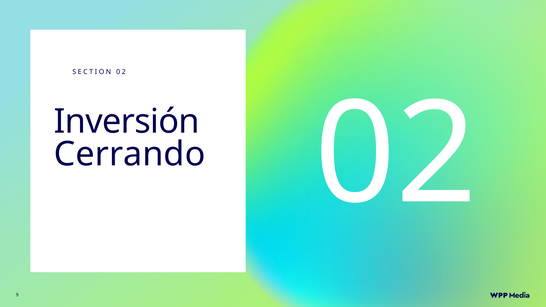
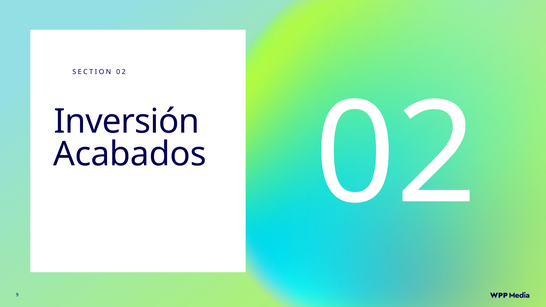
Cerrando: Cerrando -> Acabados
